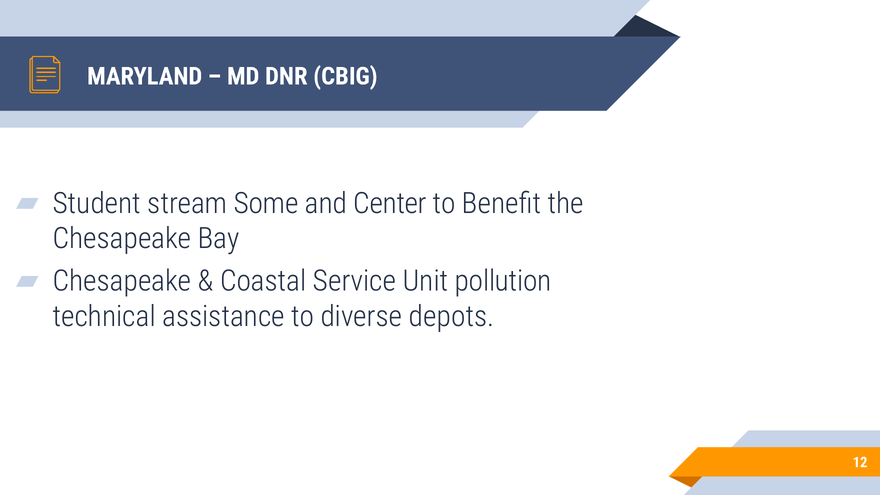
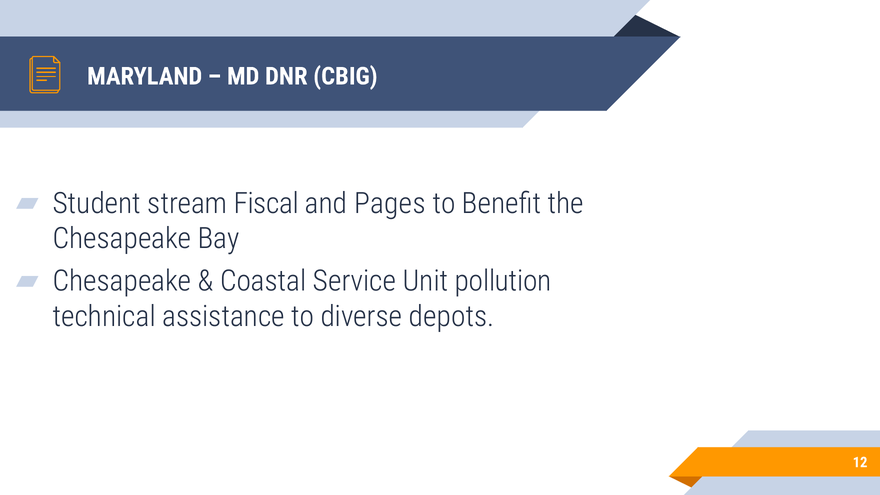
Some: Some -> Fiscal
Center: Center -> Pages
